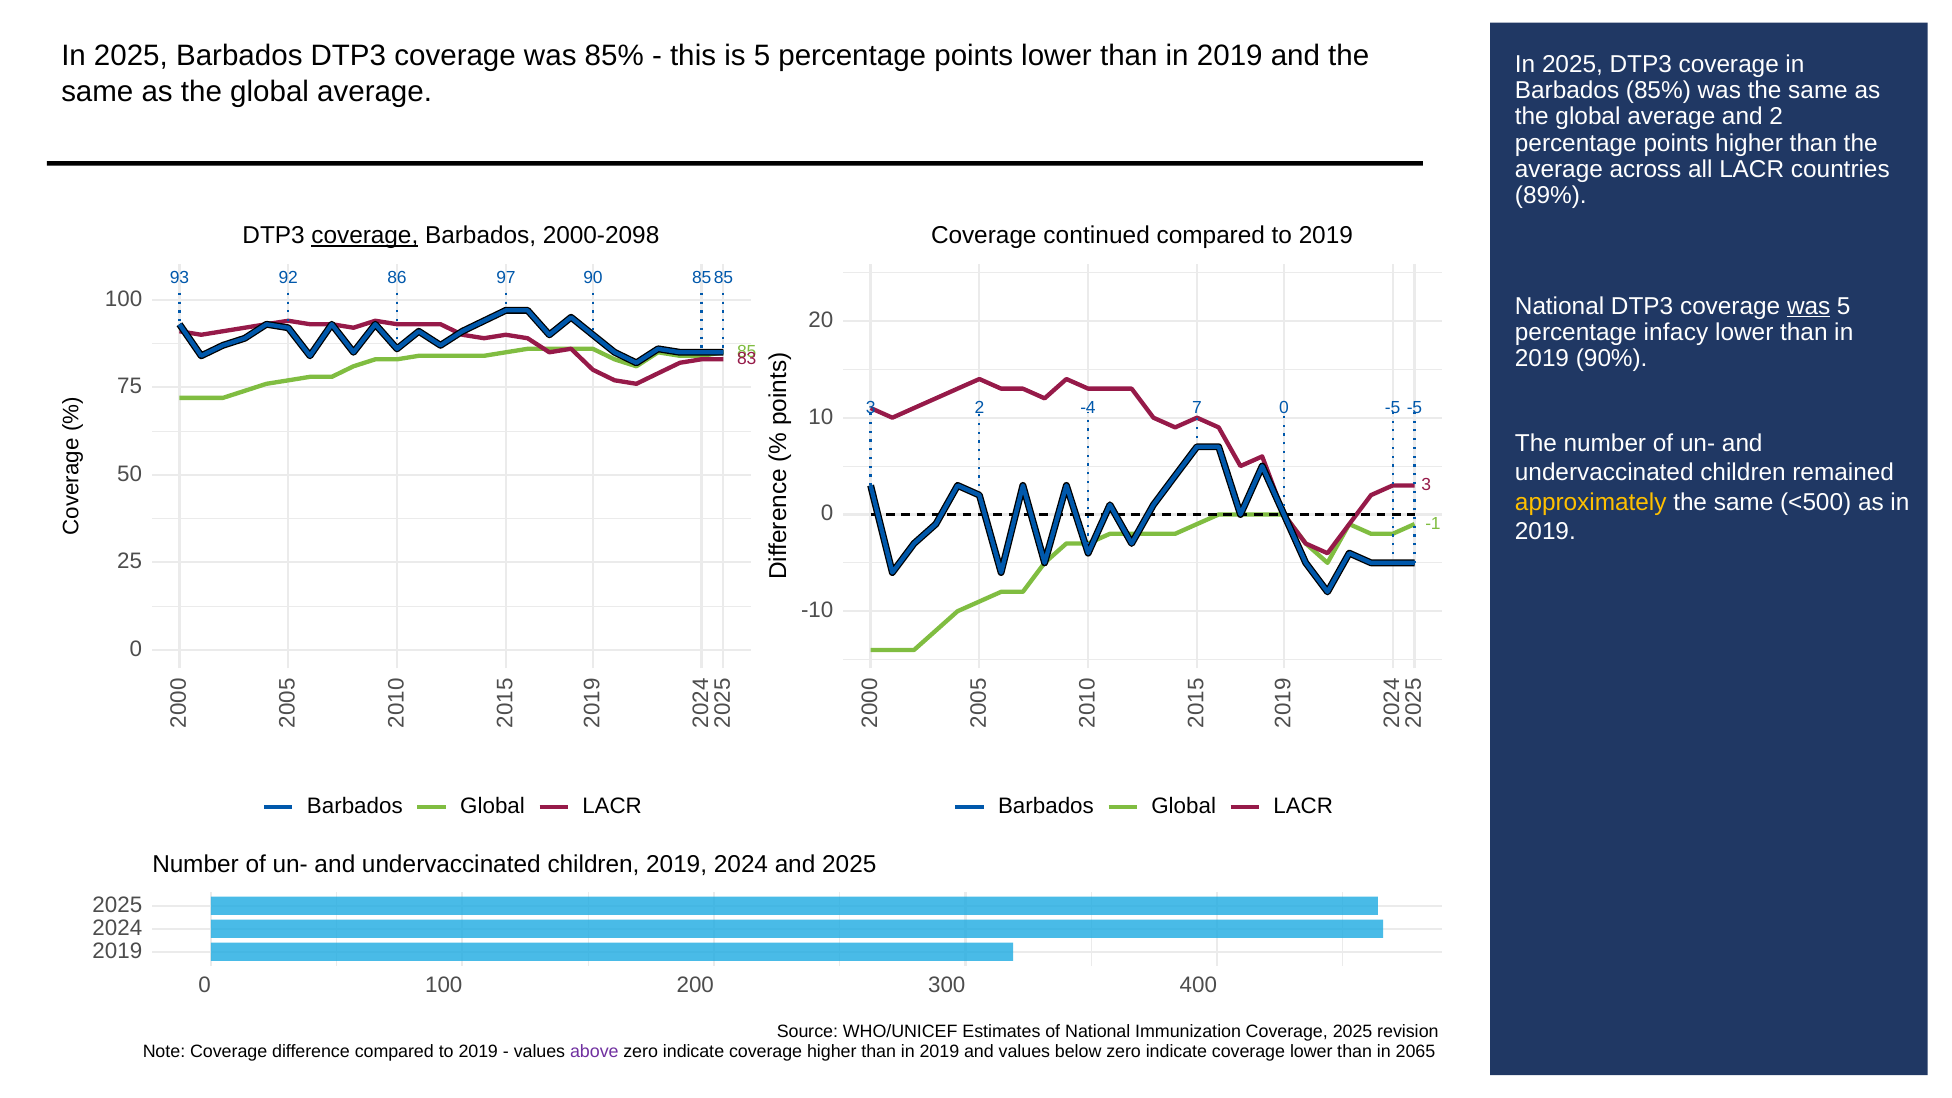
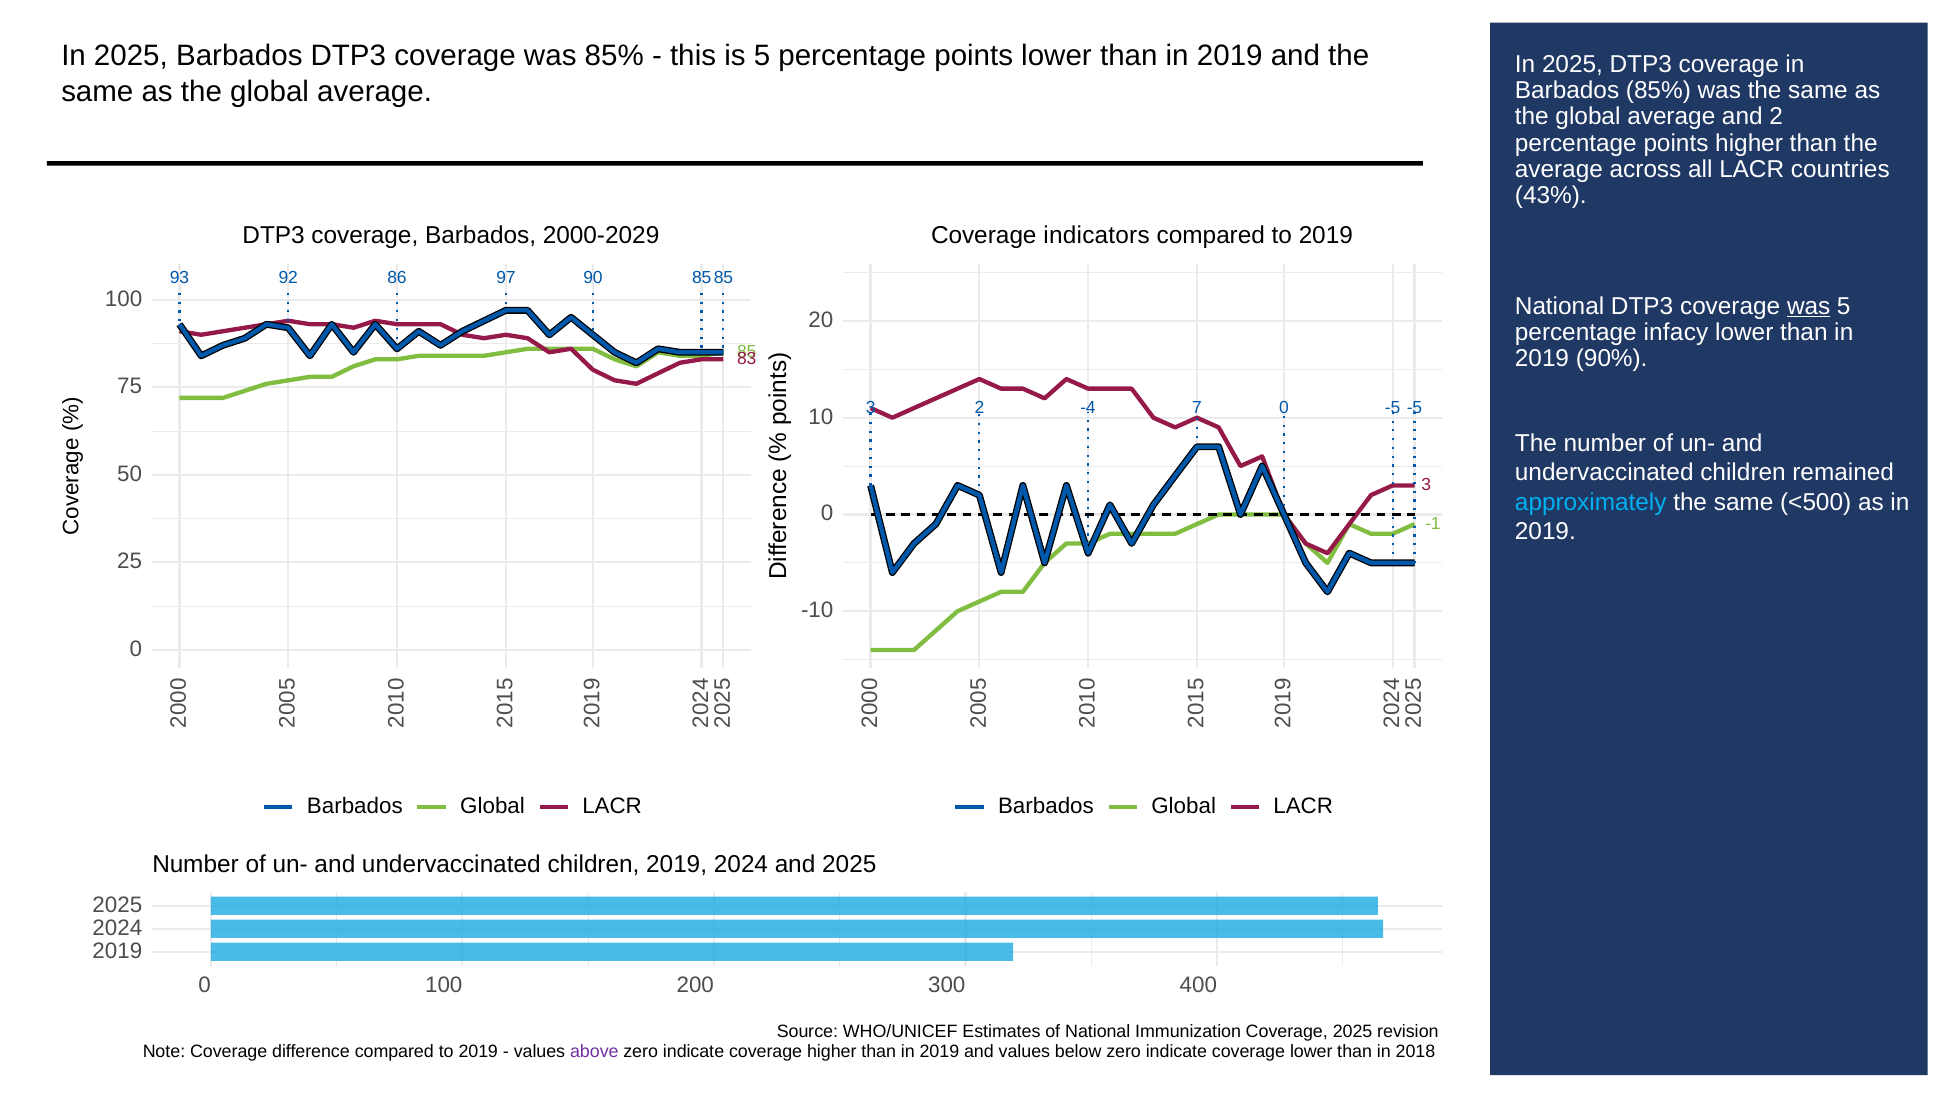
89%: 89% -> 43%
coverage at (365, 236) underline: present -> none
2000-2098: 2000-2098 -> 2000-2029
continued: continued -> indicators
approximately colour: yellow -> light blue
2065: 2065 -> 2018
